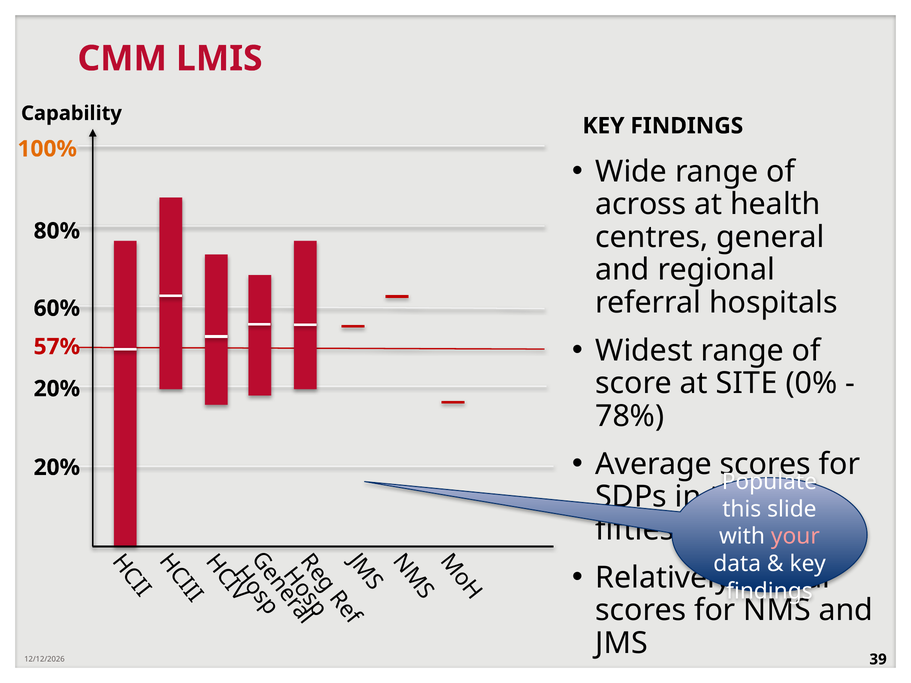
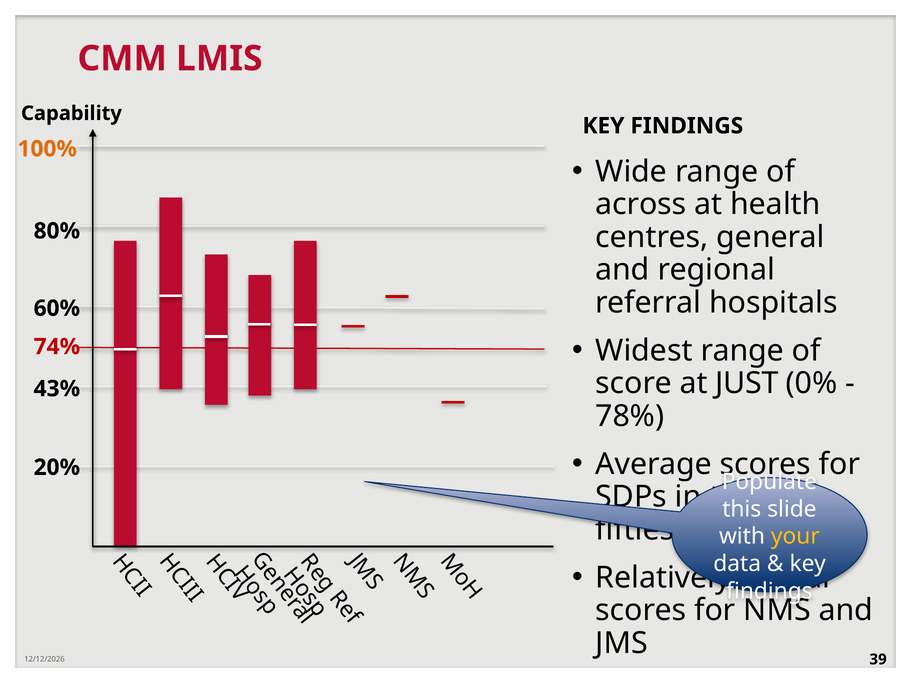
57%: 57% -> 74%
SITE: SITE -> JUST
20% at (57, 389): 20% -> 43%
your colour: pink -> yellow
